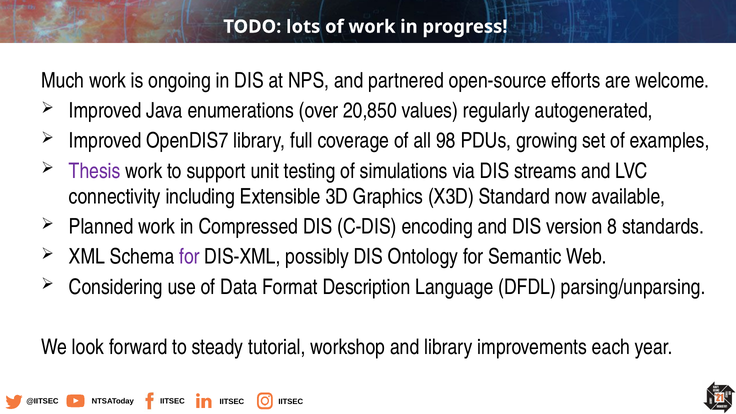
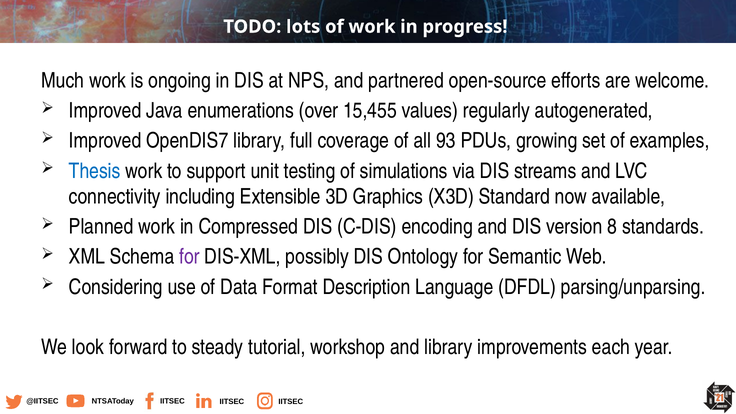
20,850: 20,850 -> 15,455
98: 98 -> 93
Thesis colour: purple -> blue
